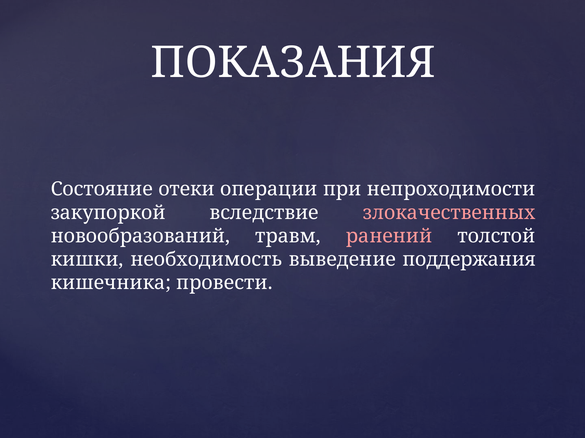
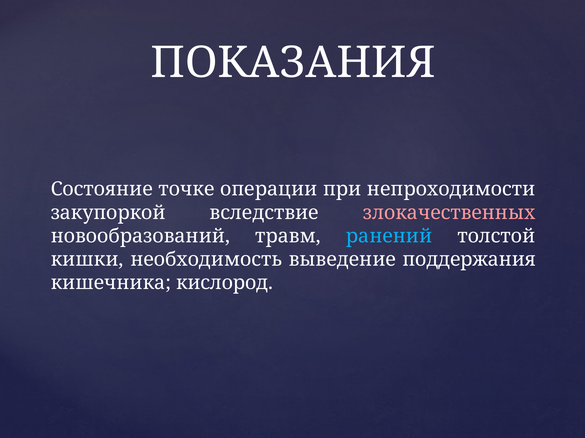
отеки: отеки -> точке
ранений colour: pink -> light blue
провести: провести -> кислород
